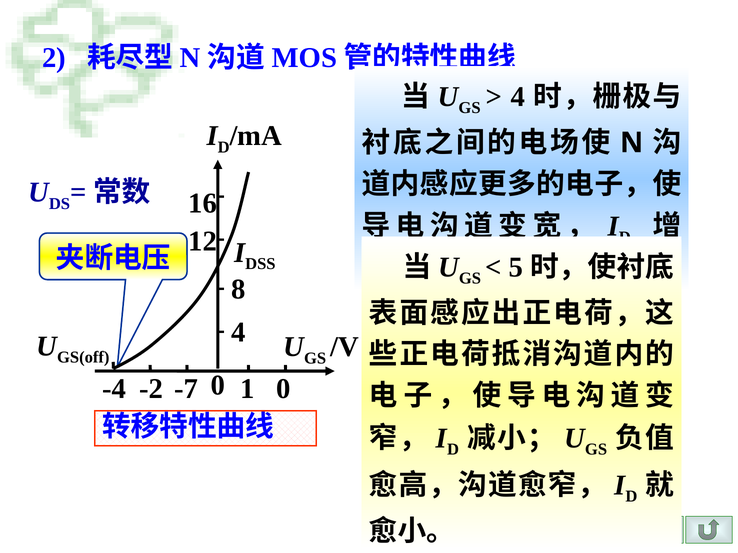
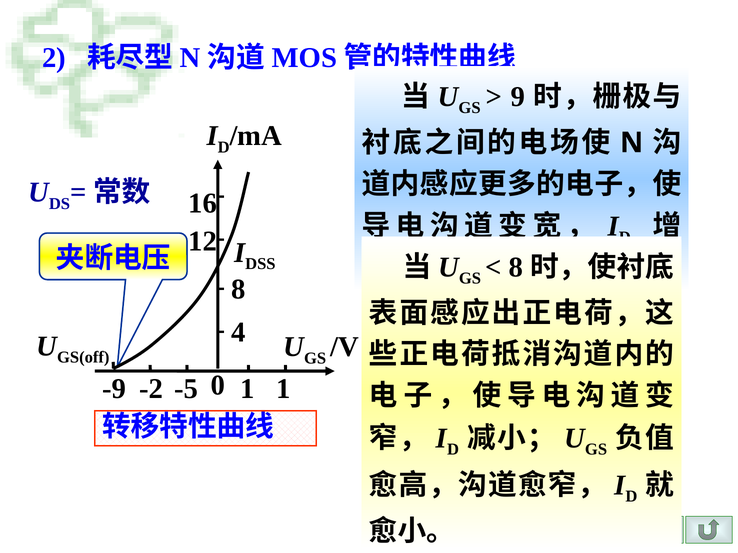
4 at (518, 97): 4 -> 9
5 at (516, 267): 5 -> 8
-4: -4 -> -9
-7: -7 -> -5
1 0: 0 -> 1
